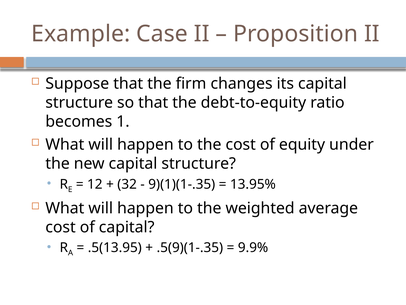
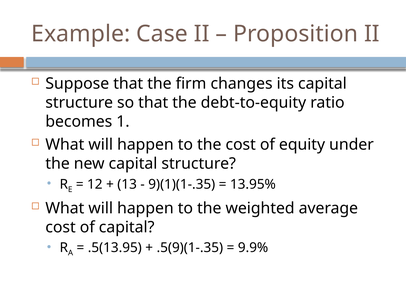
32: 32 -> 13
